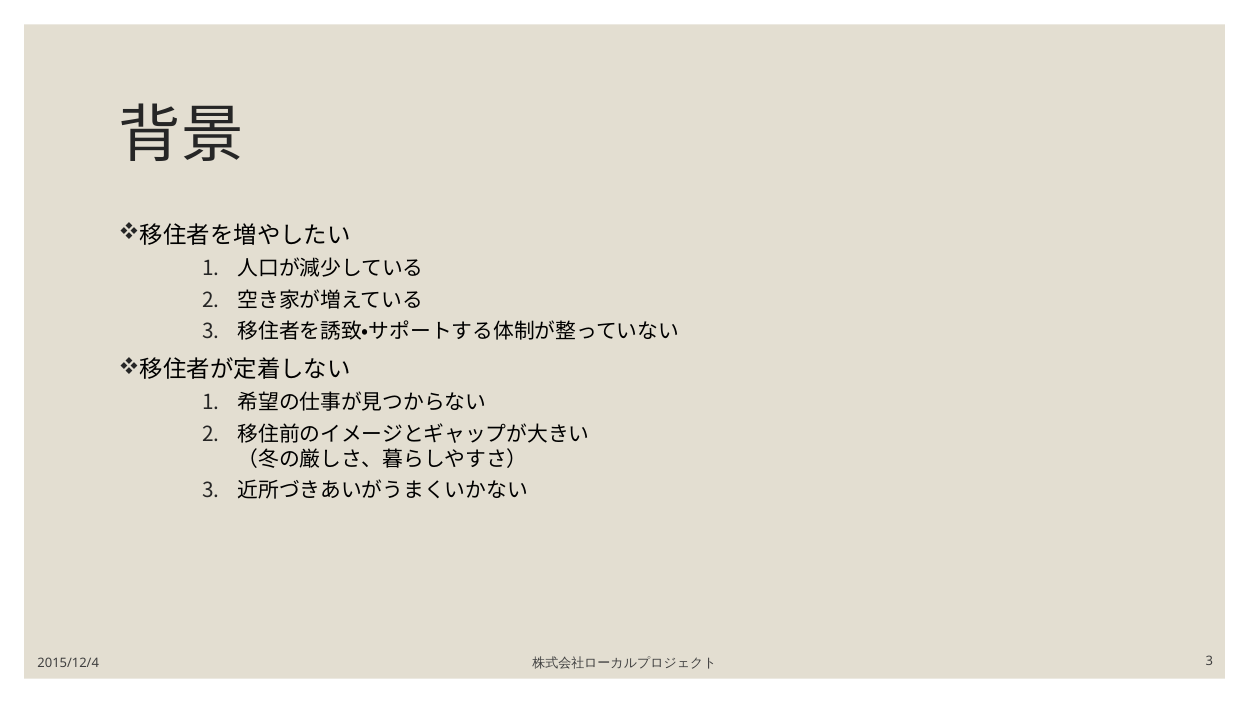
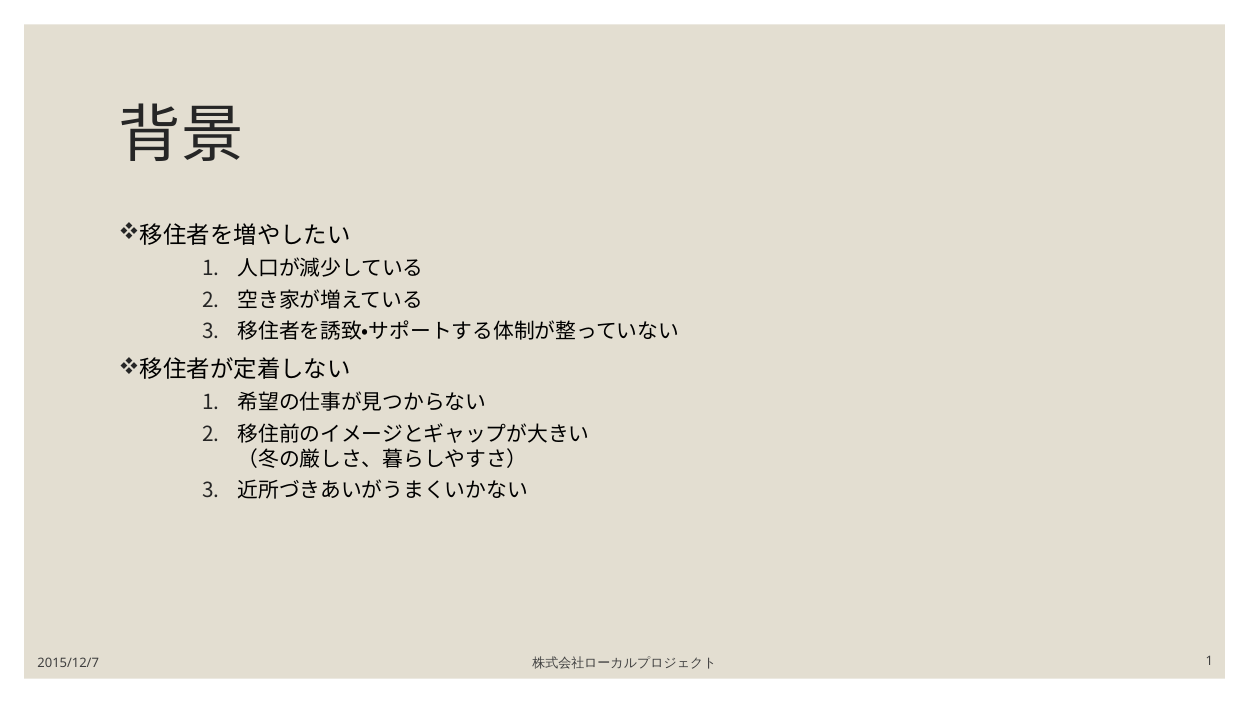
3 at (1209, 661): 3 -> 1
2015/12/4: 2015/12/4 -> 2015/12/7
